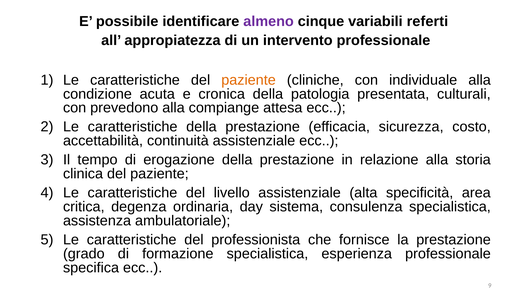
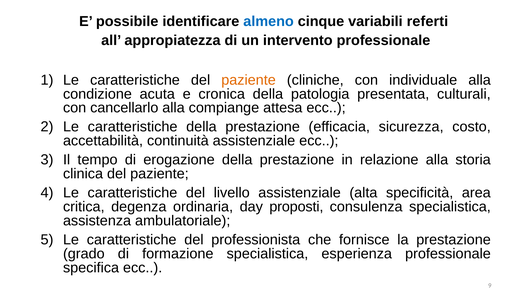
almeno colour: purple -> blue
prevedono: prevedono -> cancellarlo
sistema: sistema -> proposti
